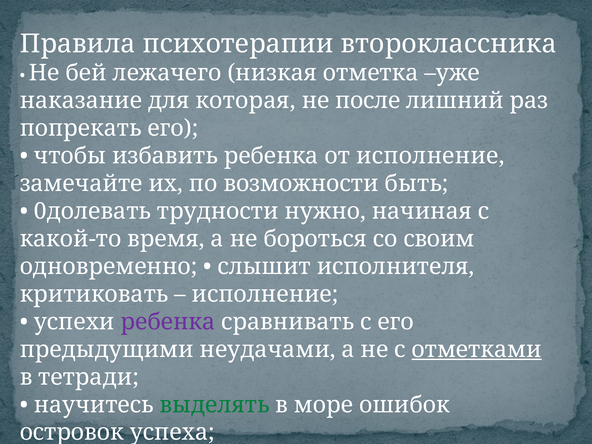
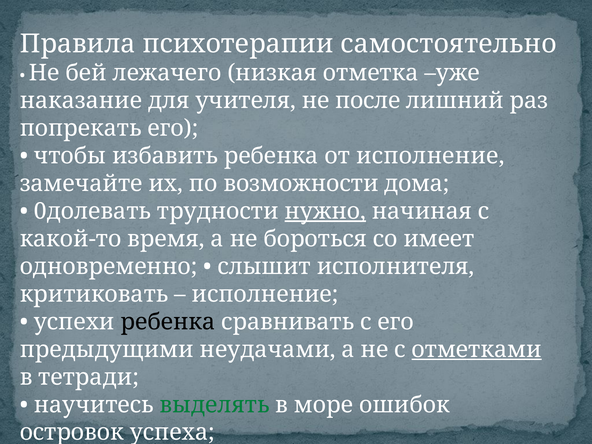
психотерапии второклассника: второклассника -> самостоятельно
которая: которая -> учителя
быть: быть -> дома
нужно underline: none -> present
своим: своим -> имеет
ребенка at (168, 322) colour: purple -> black
